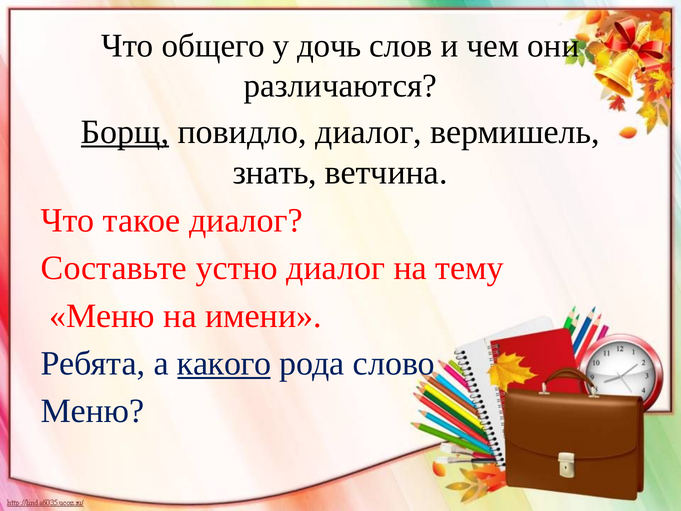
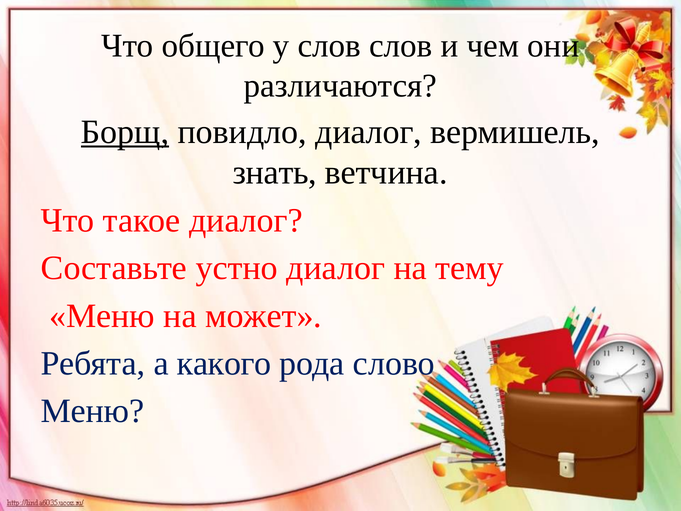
у дочь: дочь -> слов
имени: имени -> может
какого underline: present -> none
